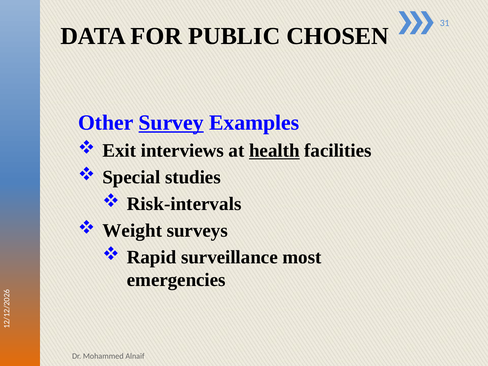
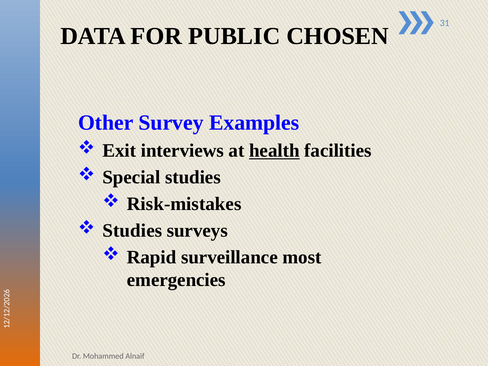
Survey underline: present -> none
Risk-intervals: Risk-intervals -> Risk-mistakes
Weight at (132, 230): Weight -> Studies
